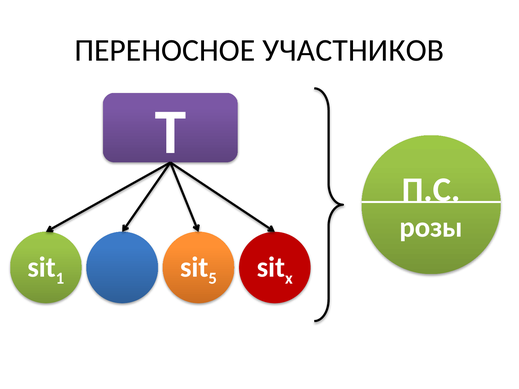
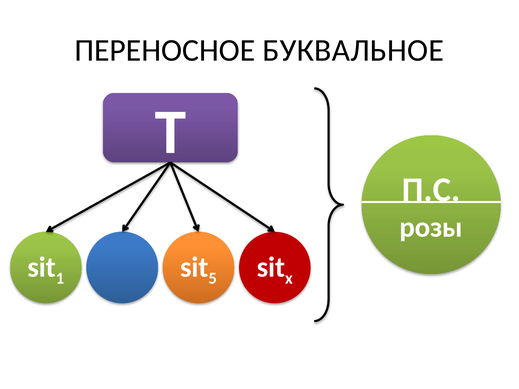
УЧАСТНИКОВ: УЧАСТНИКОВ -> БУКВАЛЬНОЕ
